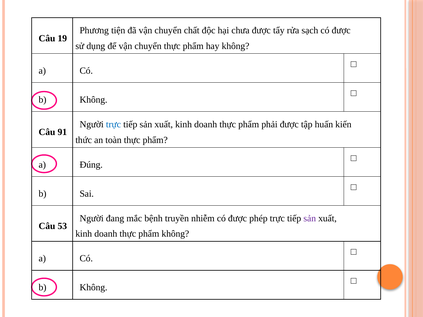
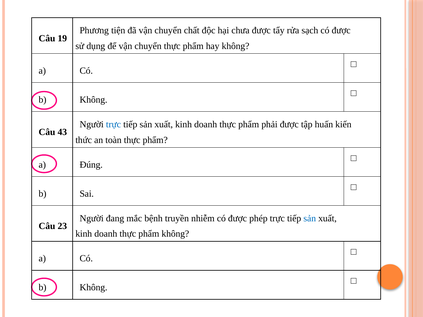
91: 91 -> 43
sản at (310, 218) colour: purple -> blue
53: 53 -> 23
